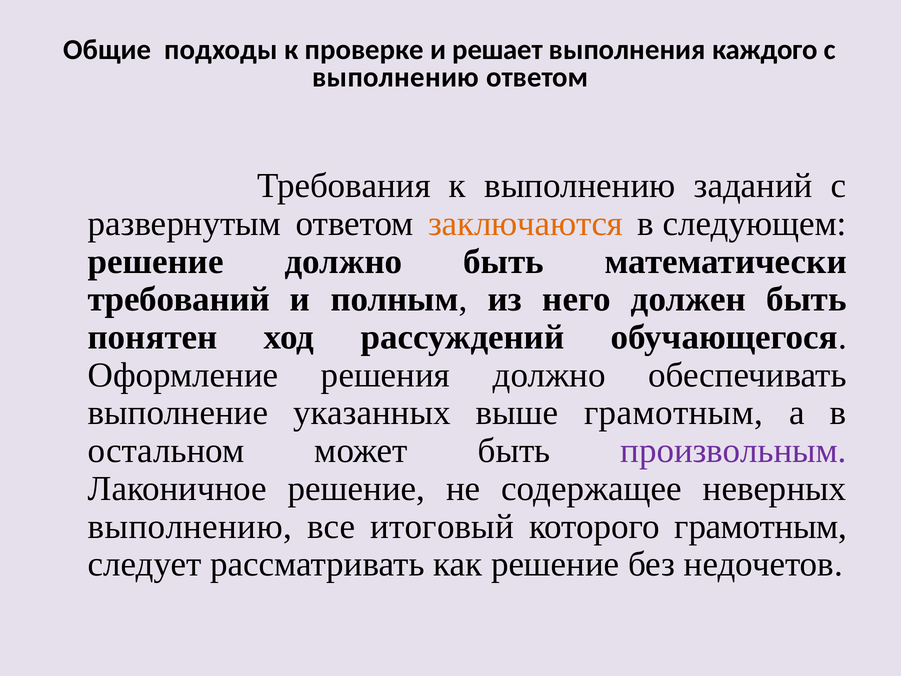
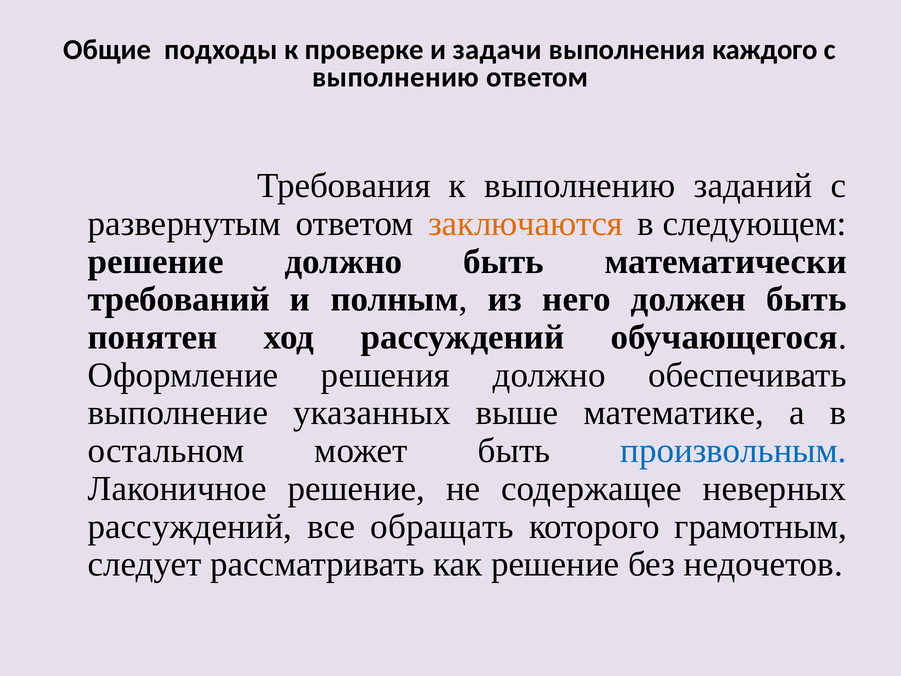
решает: решает -> задачи
выше грамотным: грамотным -> математике
произвольным colour: purple -> blue
выполнению at (190, 526): выполнению -> рассуждений
итоговый: итоговый -> обращать
